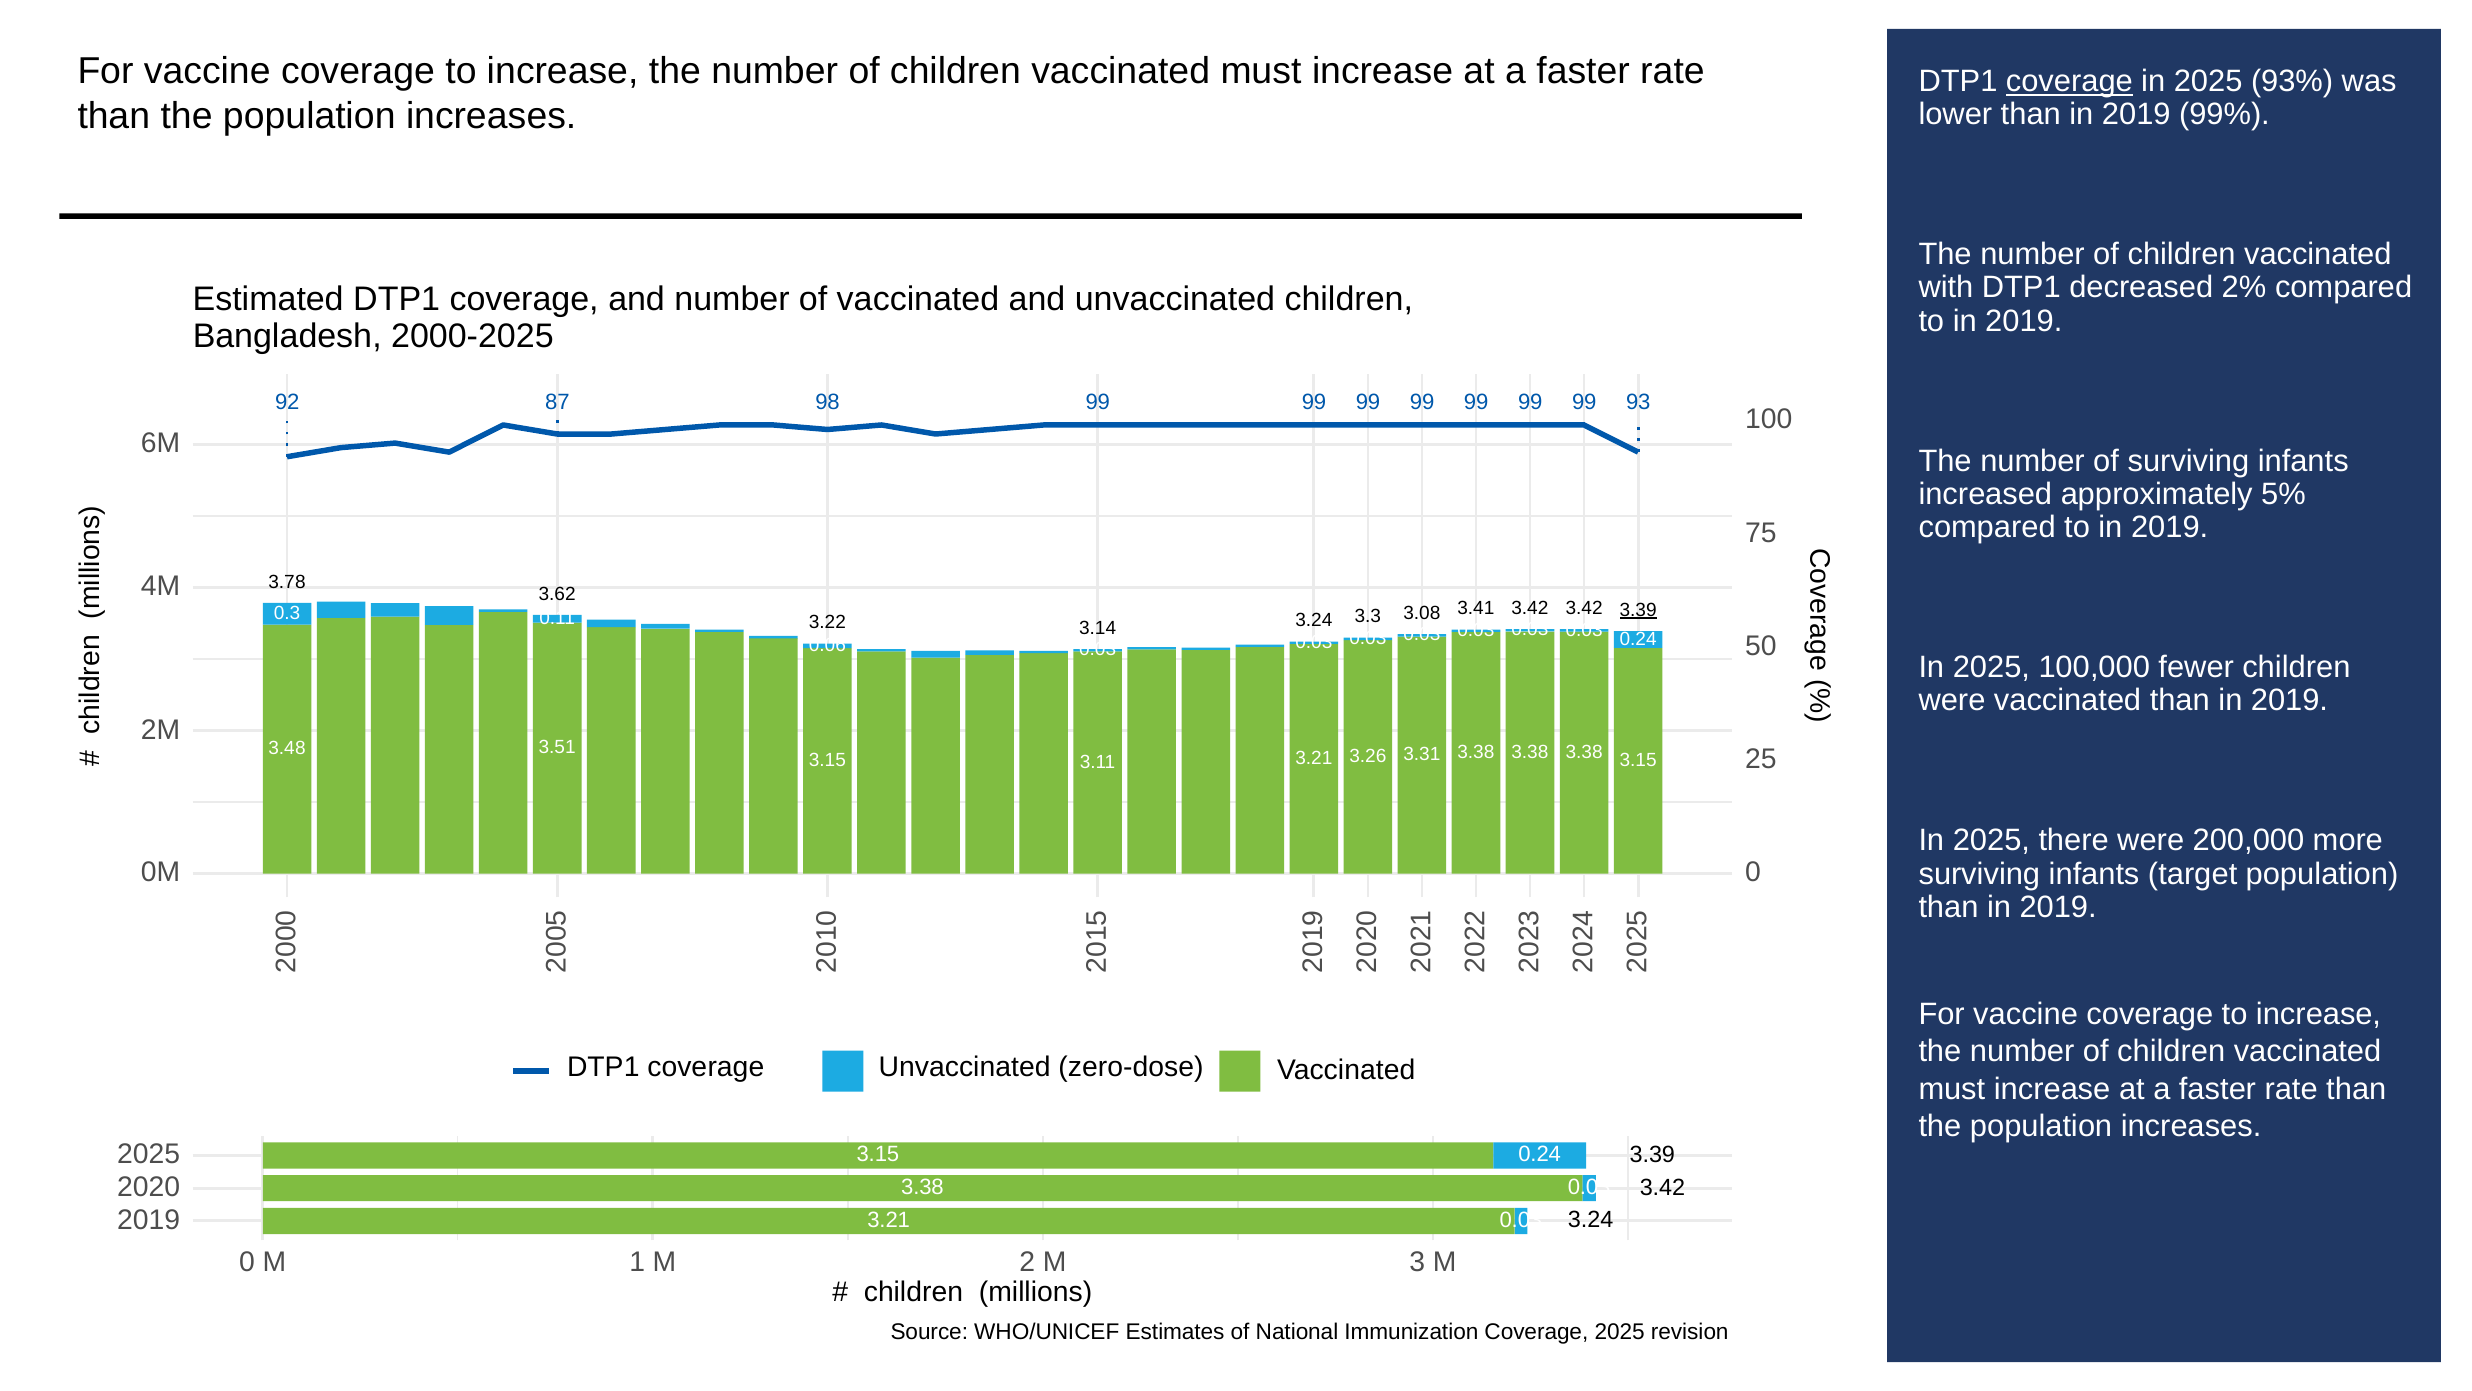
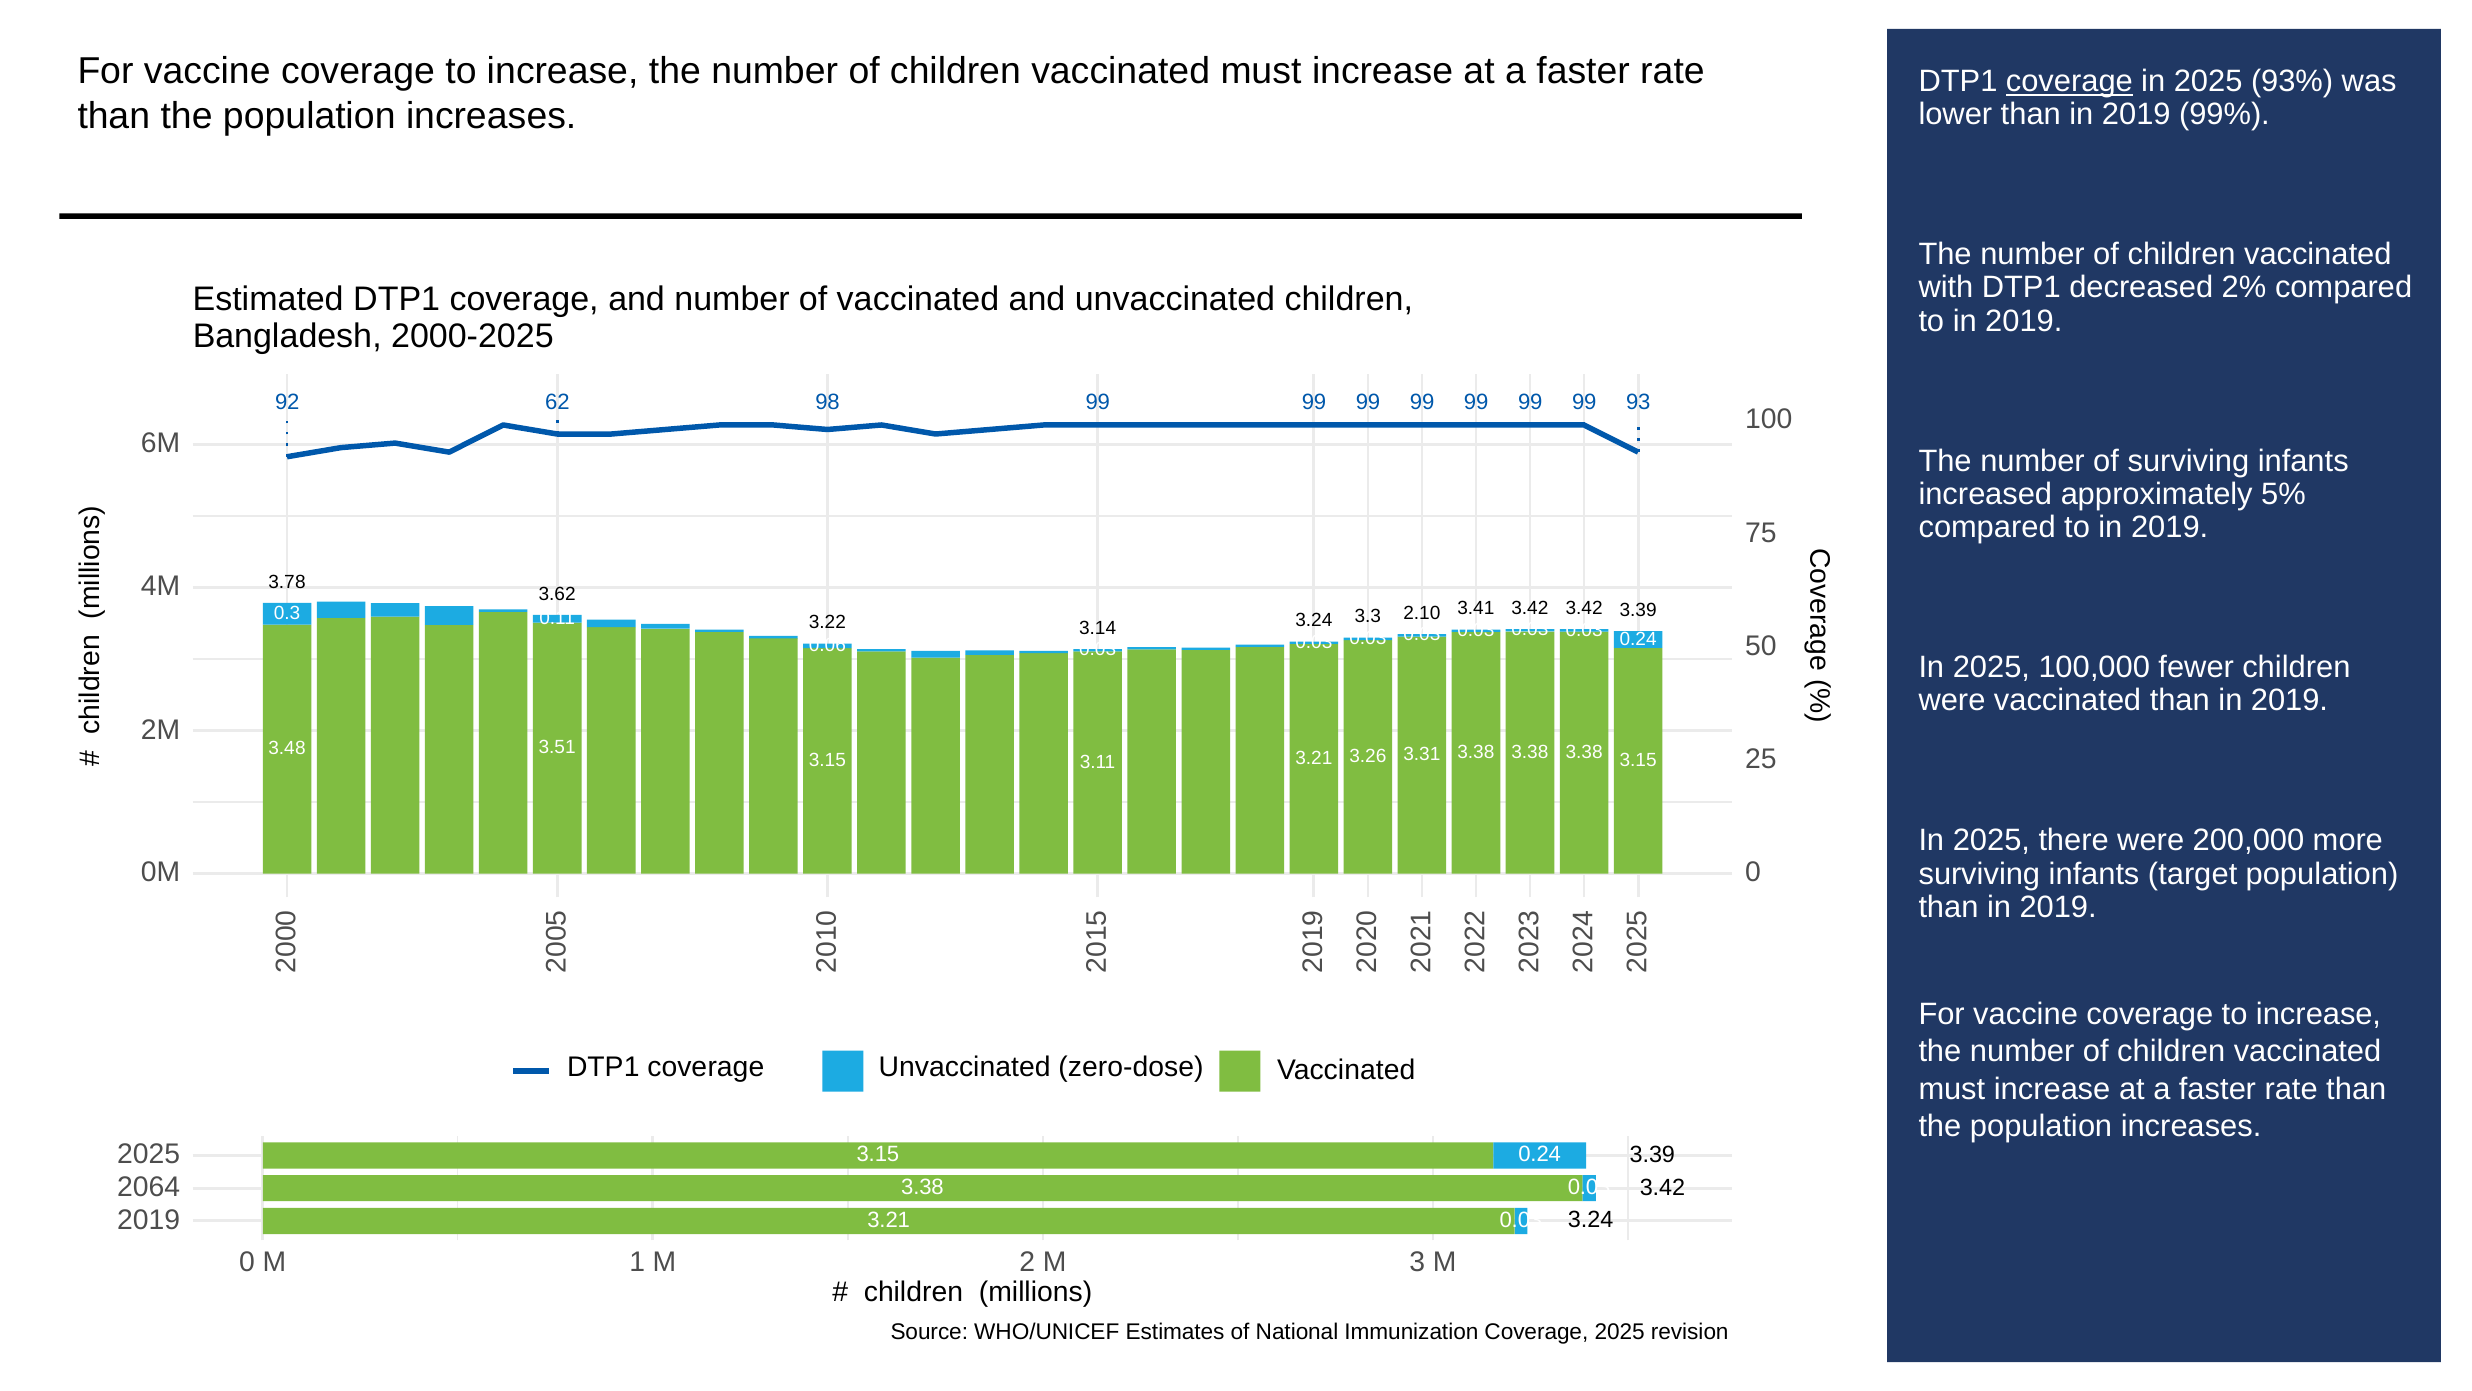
87: 87 -> 62
3.08: 3.08 -> 2.10
3.39 at (1638, 610) underline: present -> none
2020: 2020 -> 2064
